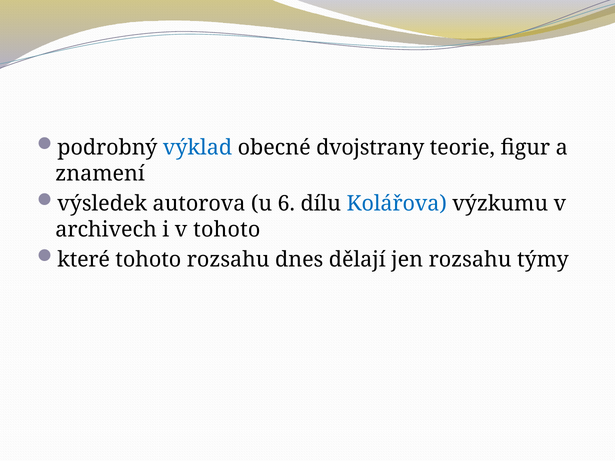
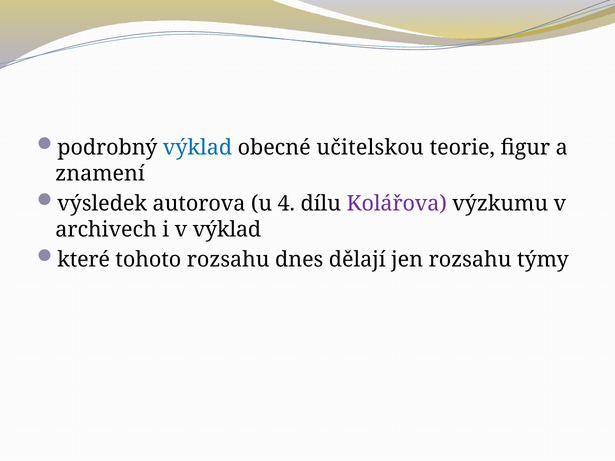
dvojstrany: dvojstrany -> učitelskou
6: 6 -> 4
Kolářova colour: blue -> purple
v tohoto: tohoto -> výklad
